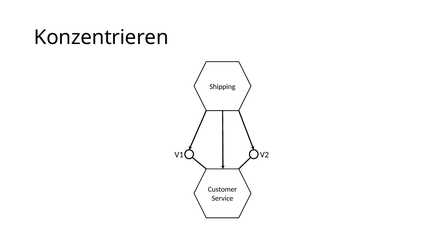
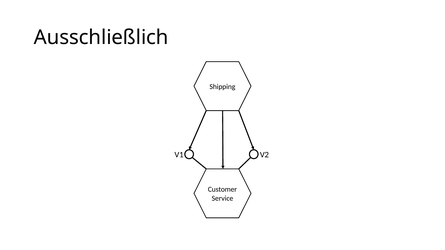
Konzentrieren: Konzentrieren -> Ausschließlich
